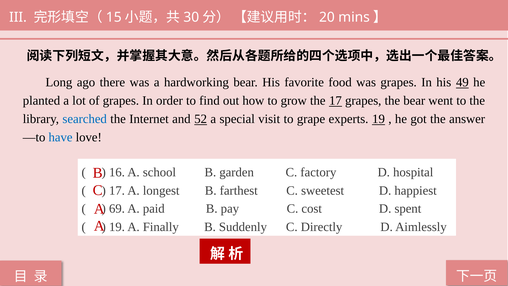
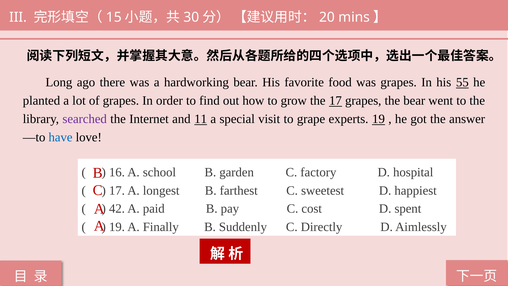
49: 49 -> 55
searched colour: blue -> purple
52: 52 -> 11
69: 69 -> 42
